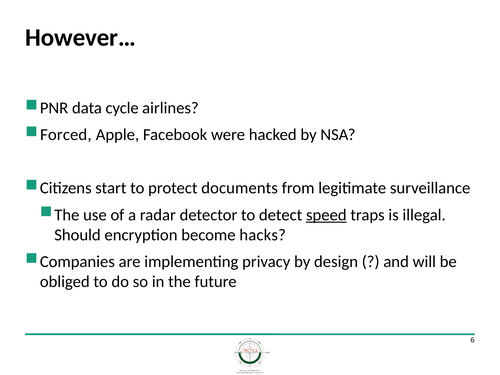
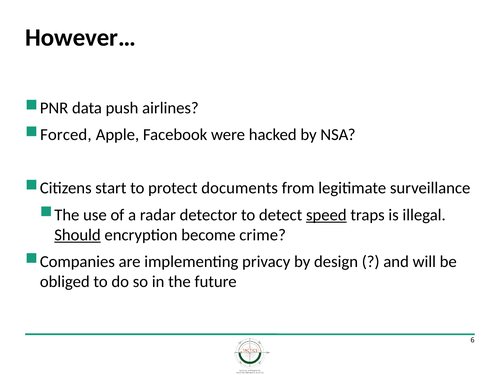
cycle: cycle -> push
Should underline: none -> present
hacks: hacks -> crime
